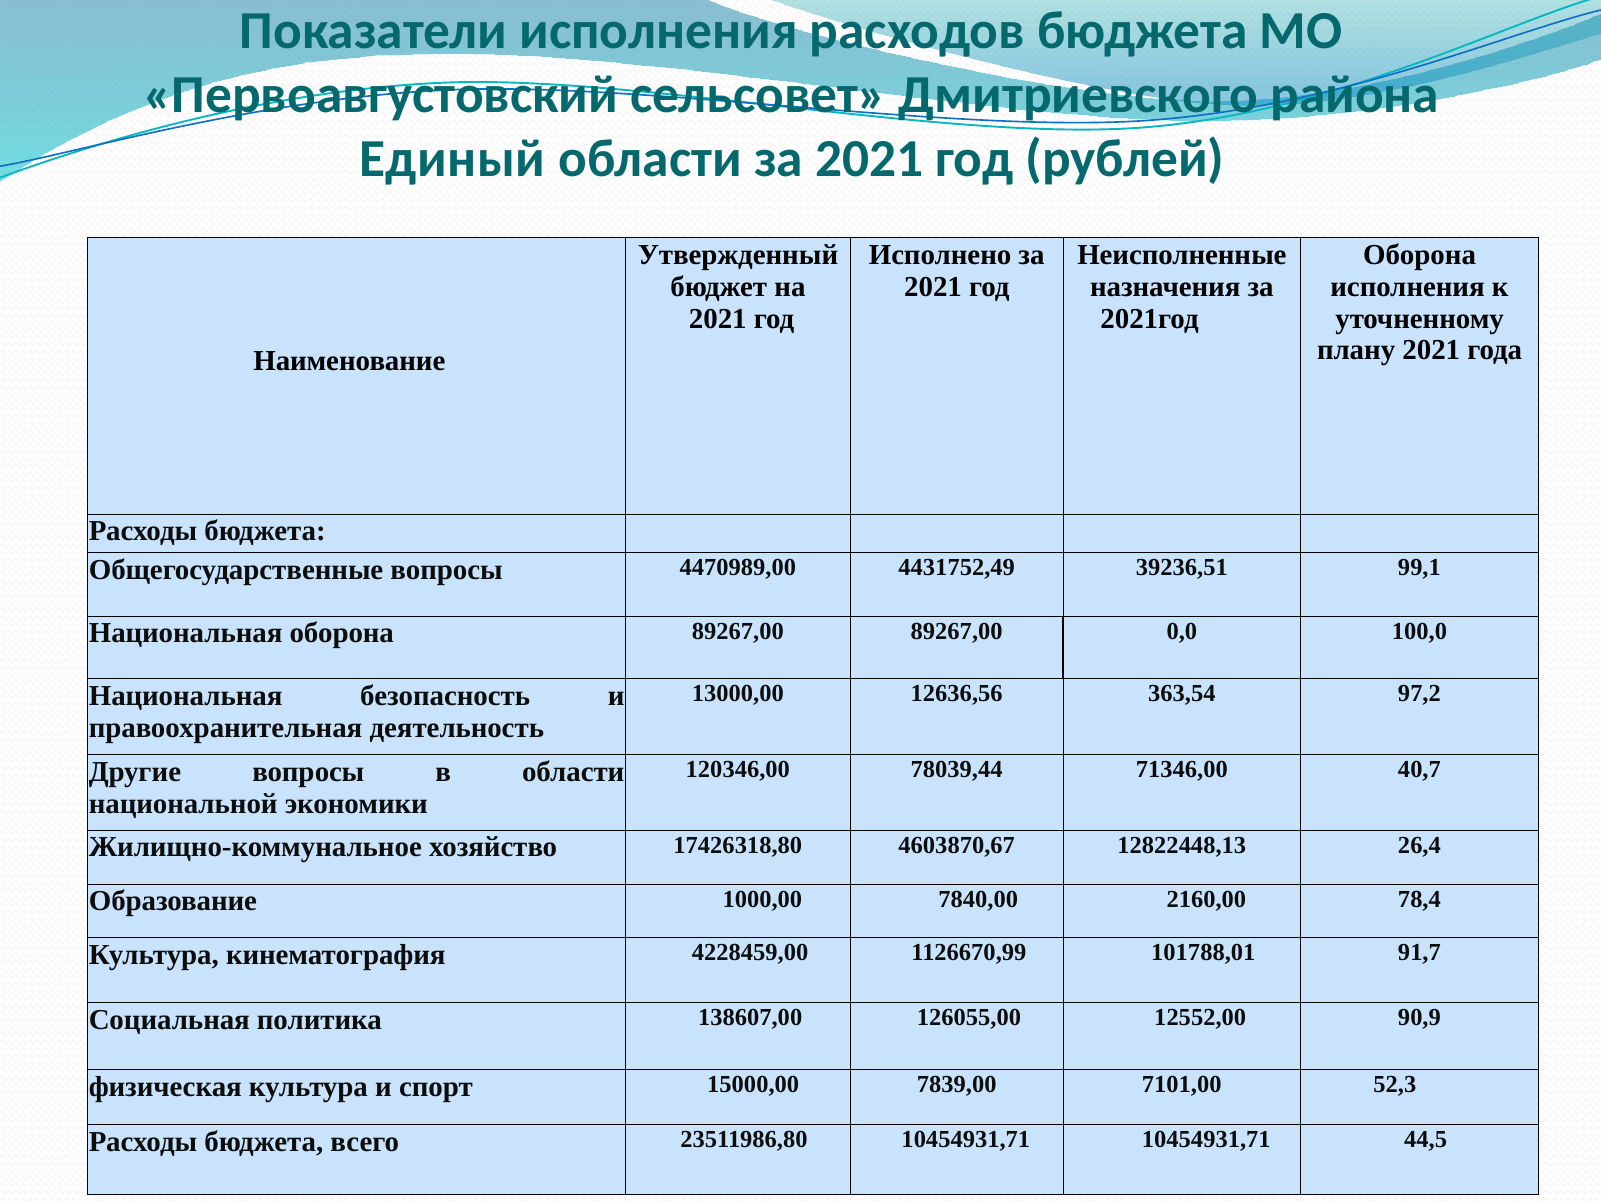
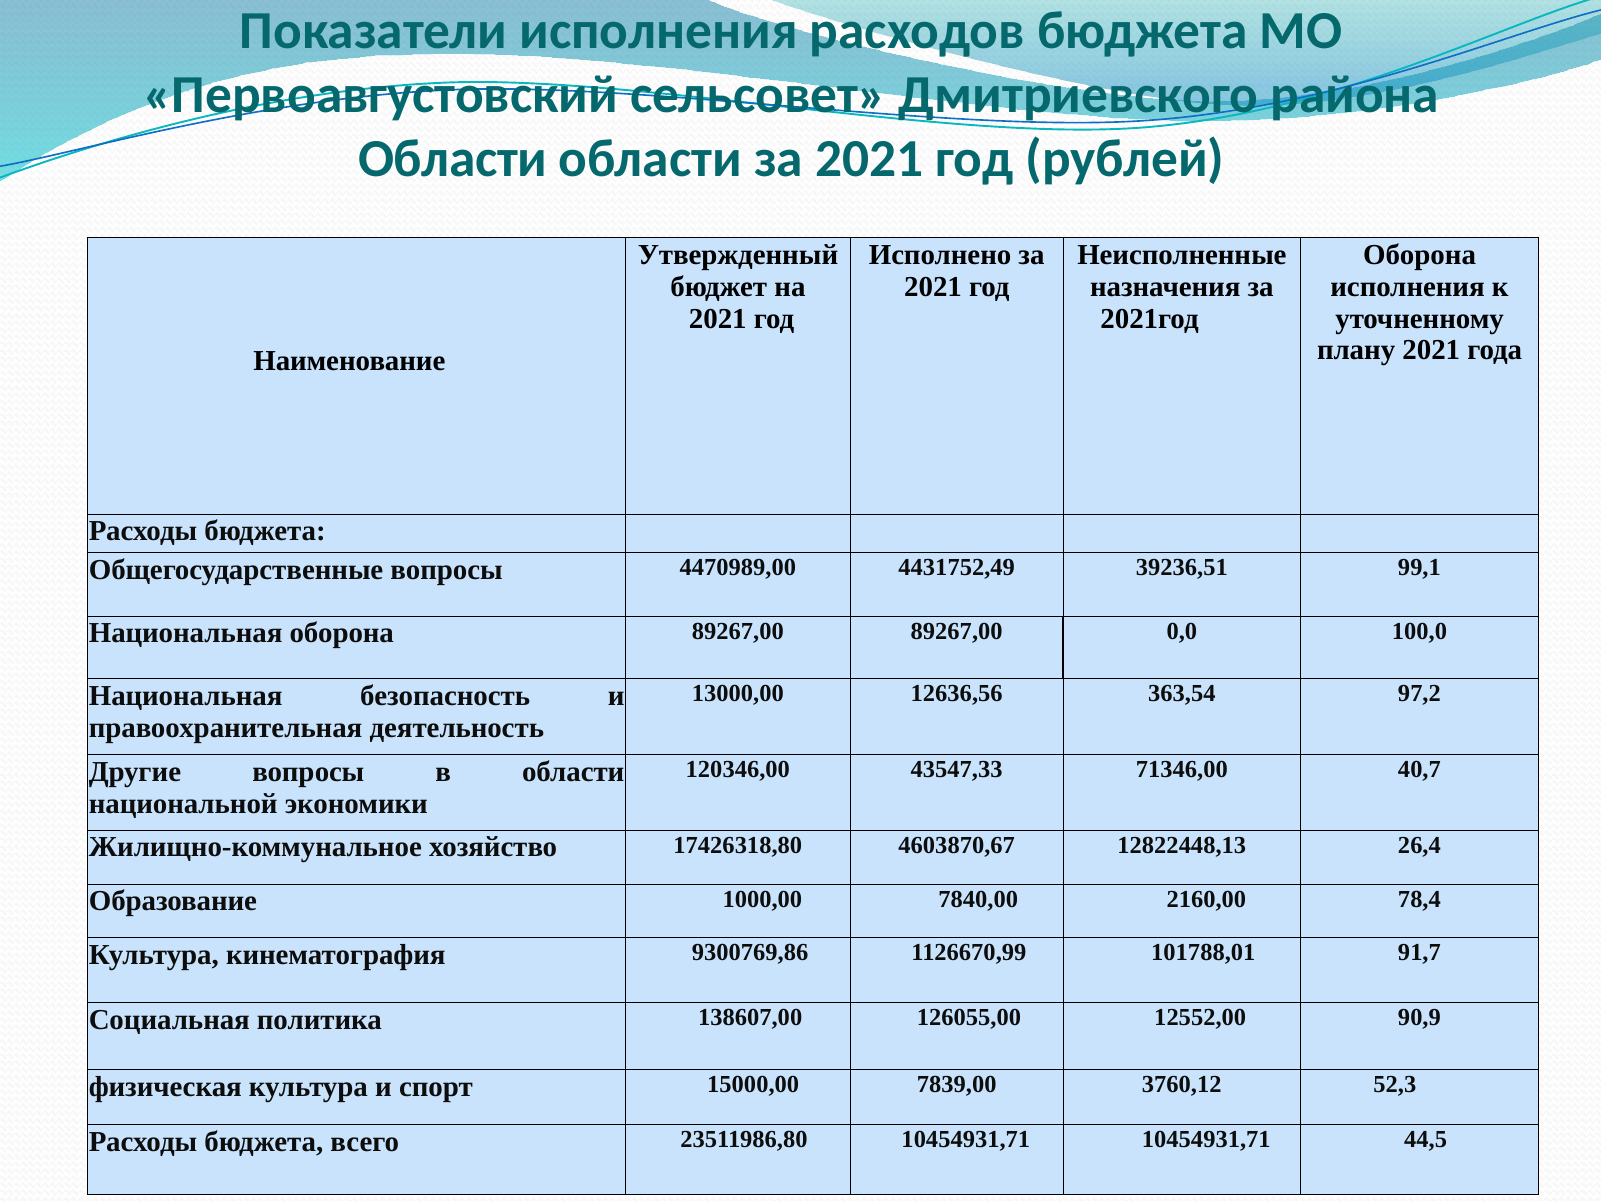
Единый at (452, 159): Единый -> Области
78039,44: 78039,44 -> 43547,33
4228459,00: 4228459,00 -> 9300769,86
7101,00: 7101,00 -> 3760,12
